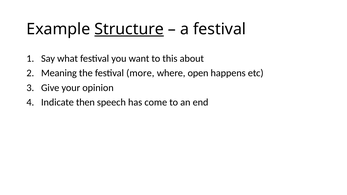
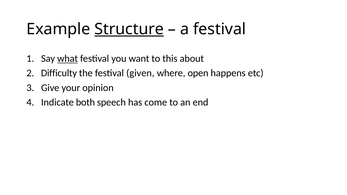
what underline: none -> present
Meaning: Meaning -> Difficulty
more: more -> given
then: then -> both
